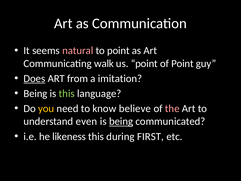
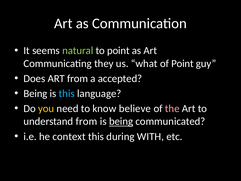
natural colour: pink -> light green
walk: walk -> they
us point: point -> what
Does underline: present -> none
imitation: imitation -> accepted
this at (67, 93) colour: light green -> light blue
understand even: even -> from
likeness: likeness -> context
FIRST: FIRST -> WITH
